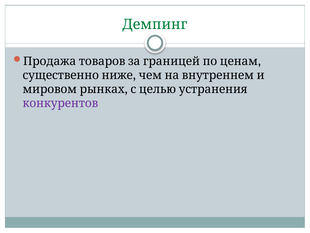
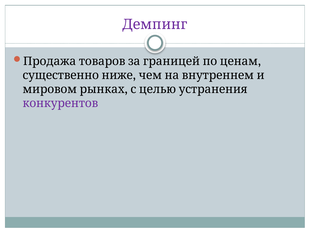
Демпинг colour: green -> purple
